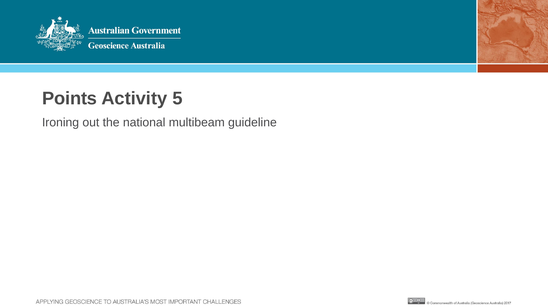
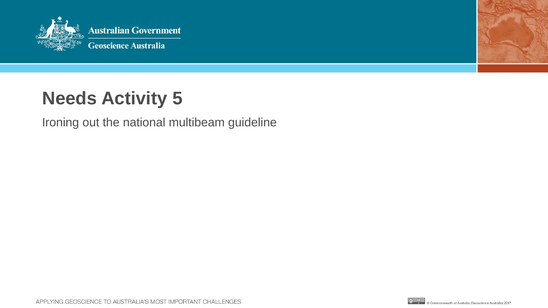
Points: Points -> Needs
